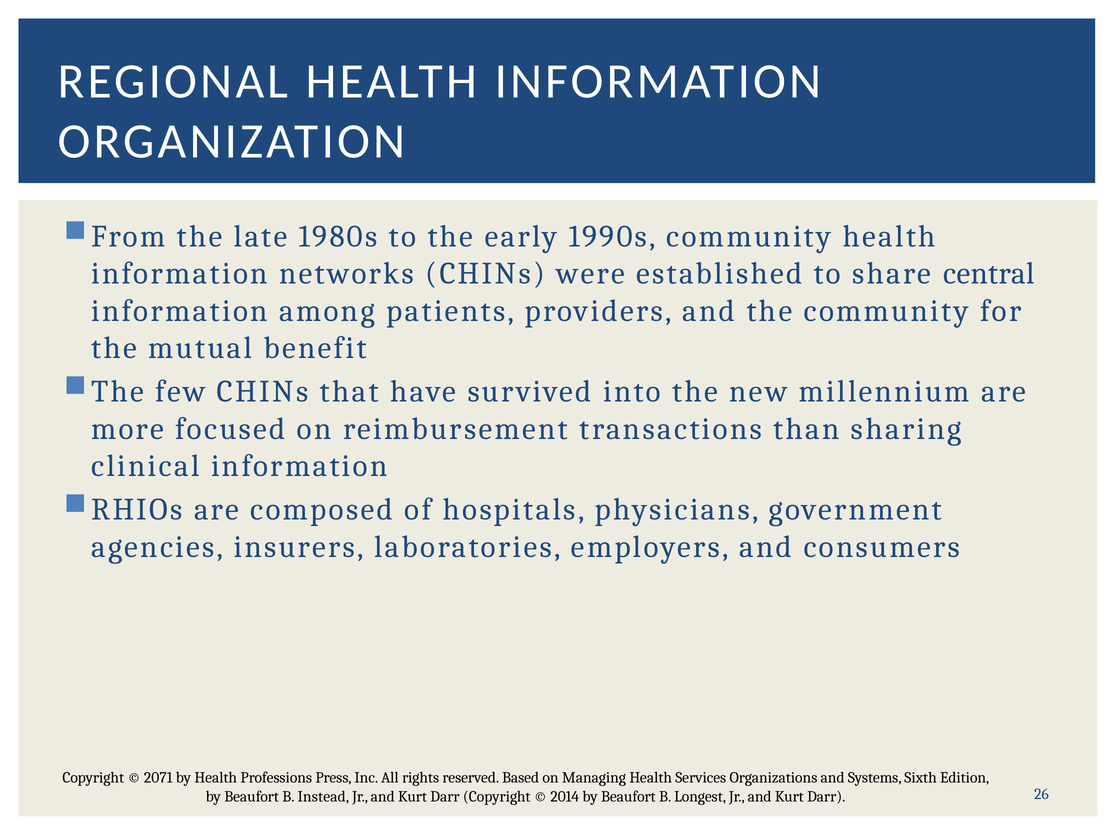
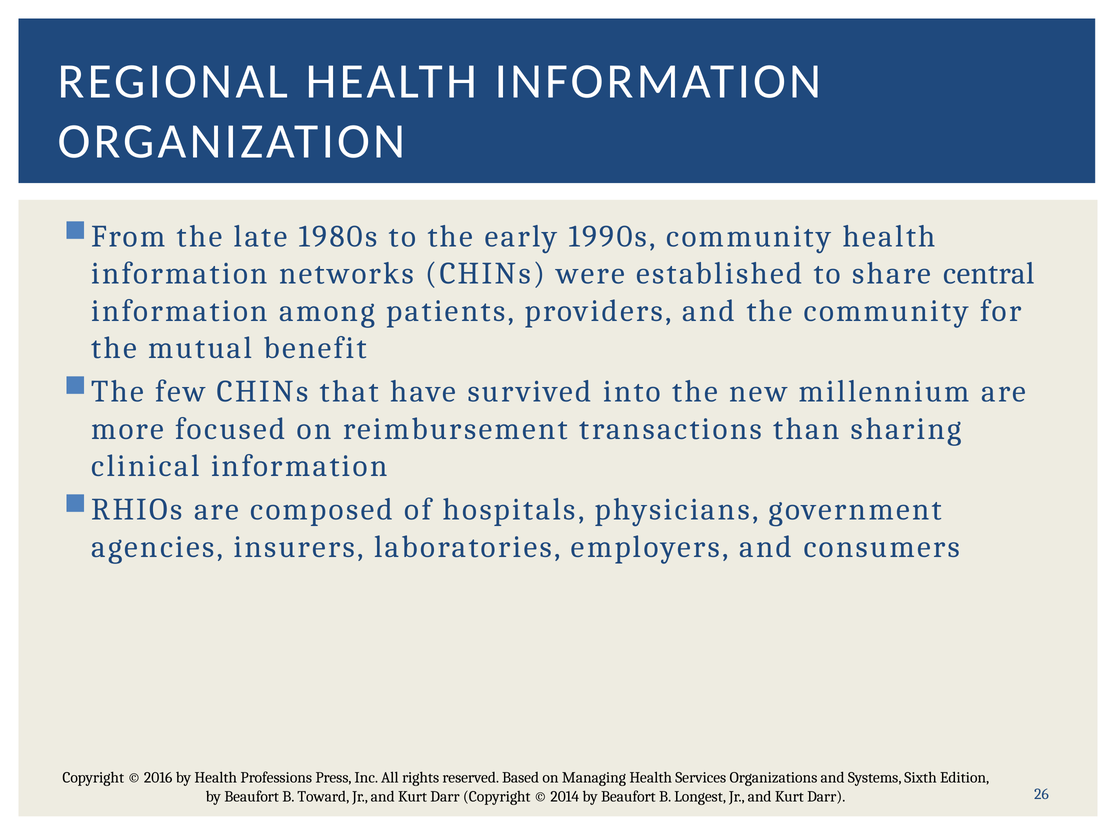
2071: 2071 -> 2016
Instead: Instead -> Toward
